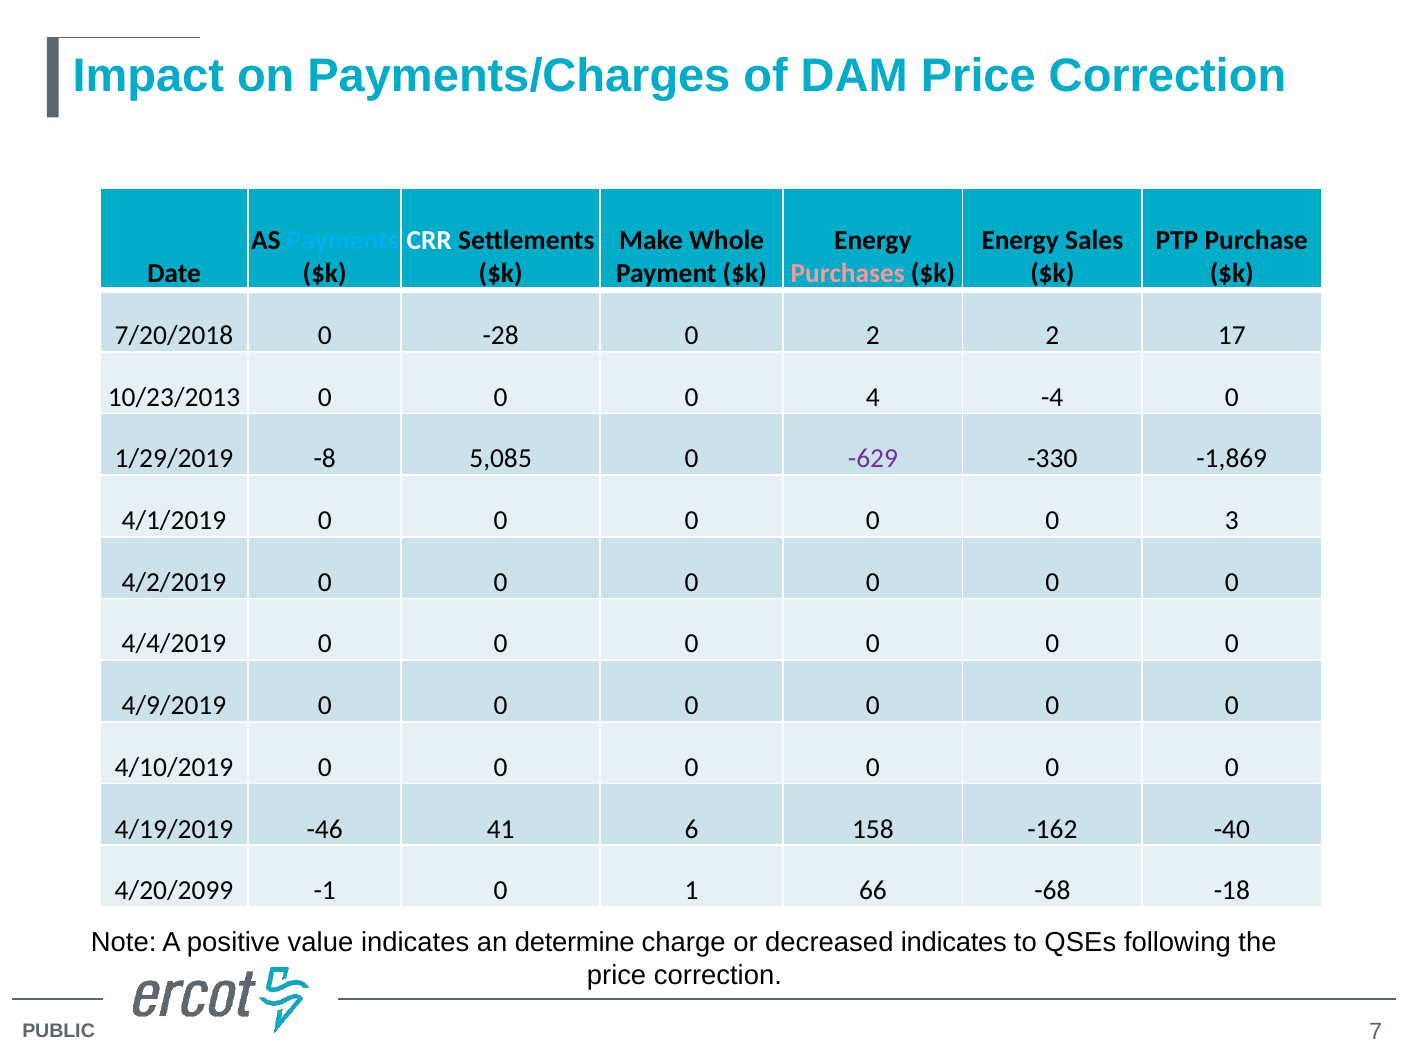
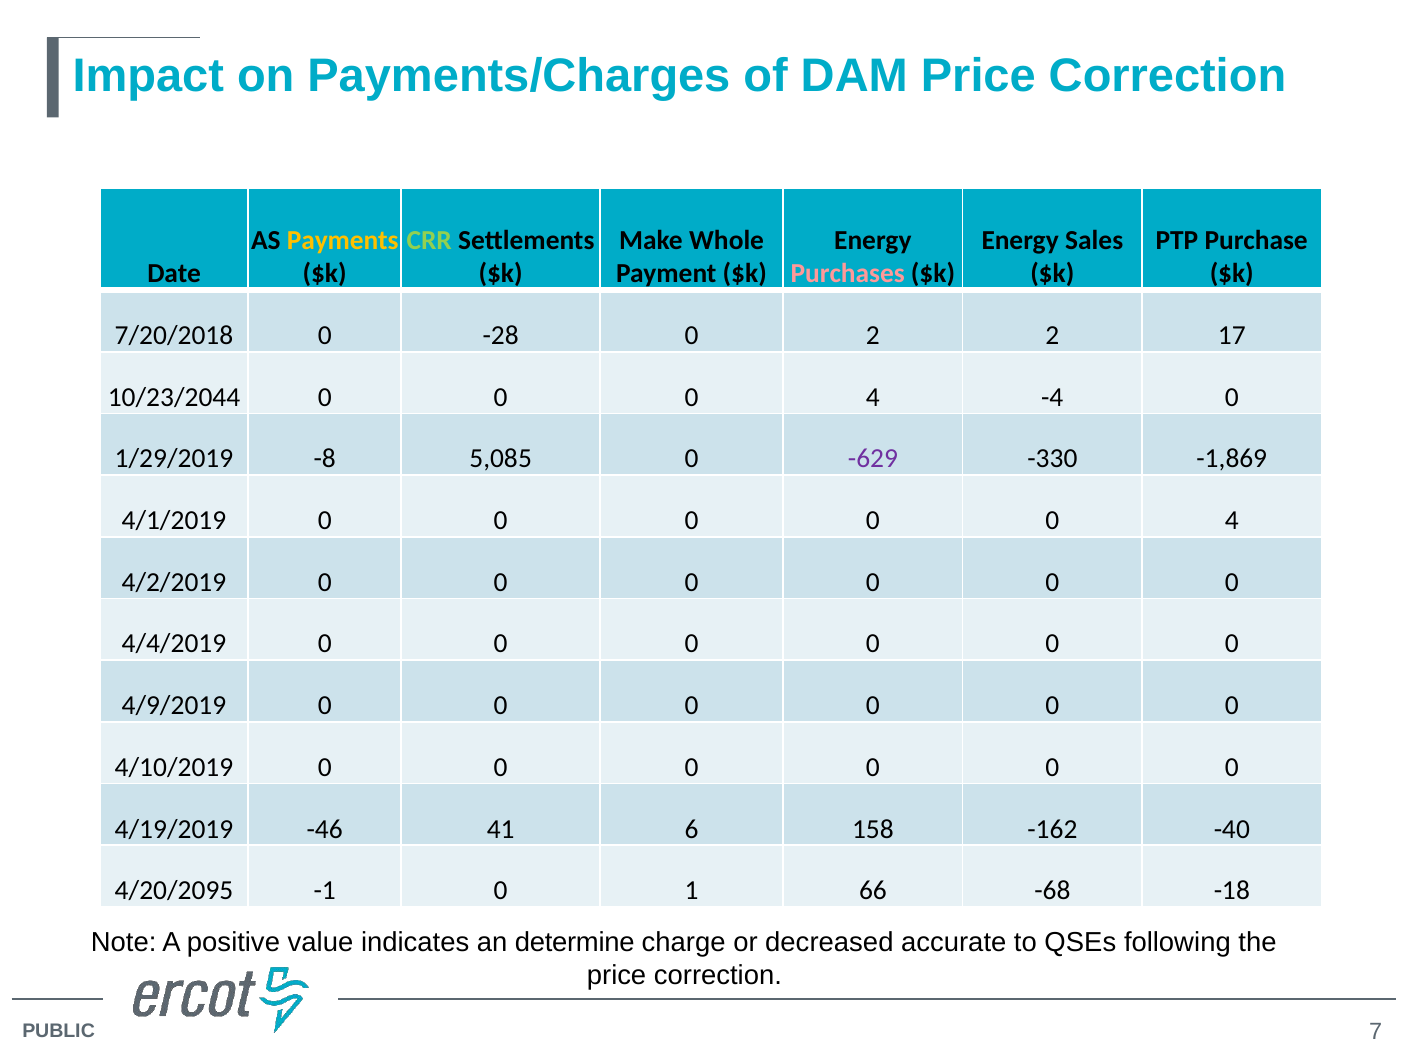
Payments colour: light blue -> yellow
CRR colour: white -> light green
10/23/2013: 10/23/2013 -> 10/23/2044
3 at (1232, 520): 3 -> 4
4/20/2099: 4/20/2099 -> 4/20/2095
decreased indicates: indicates -> accurate
